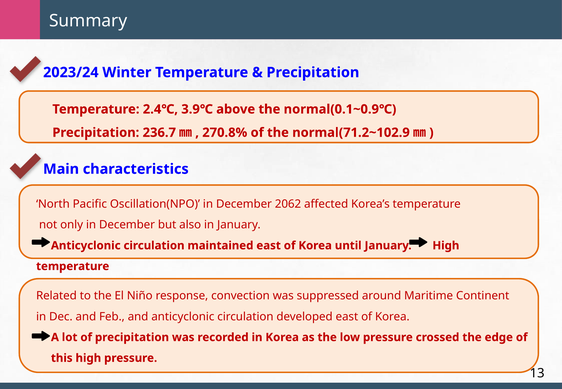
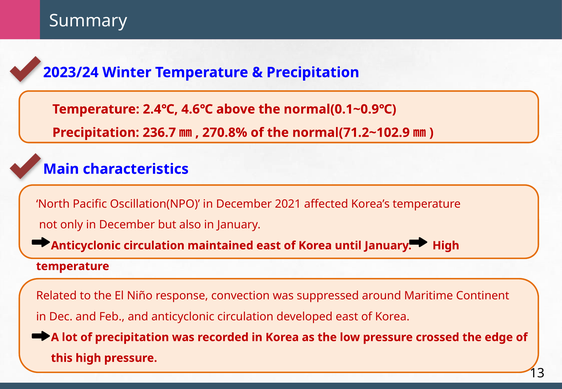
3.9℃: 3.9℃ -> 4.6℃
2062: 2062 -> 2021
